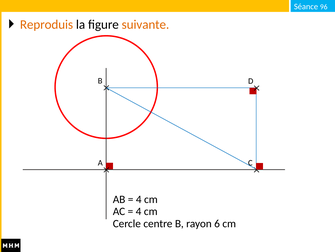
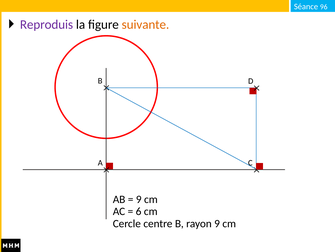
Reproduis colour: orange -> purple
4 at (139, 199): 4 -> 9
4 at (139, 211): 4 -> 6
rayon 6: 6 -> 9
